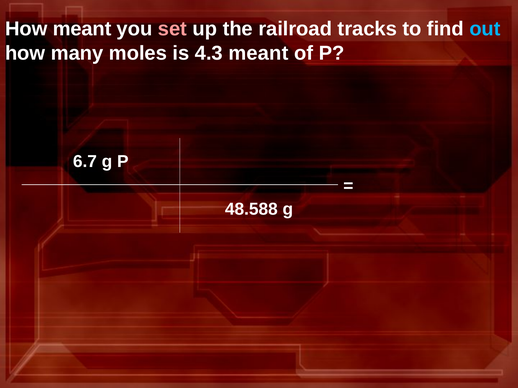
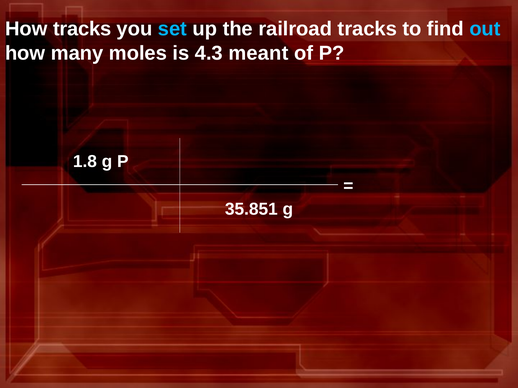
How meant: meant -> tracks
set colour: pink -> light blue
6.7: 6.7 -> 1.8
48.588: 48.588 -> 35.851
